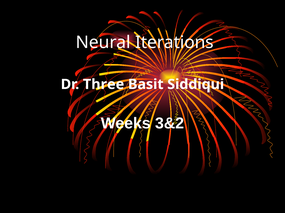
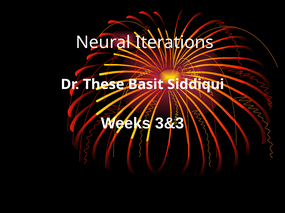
Three: Three -> These
3&2: 3&2 -> 3&3
